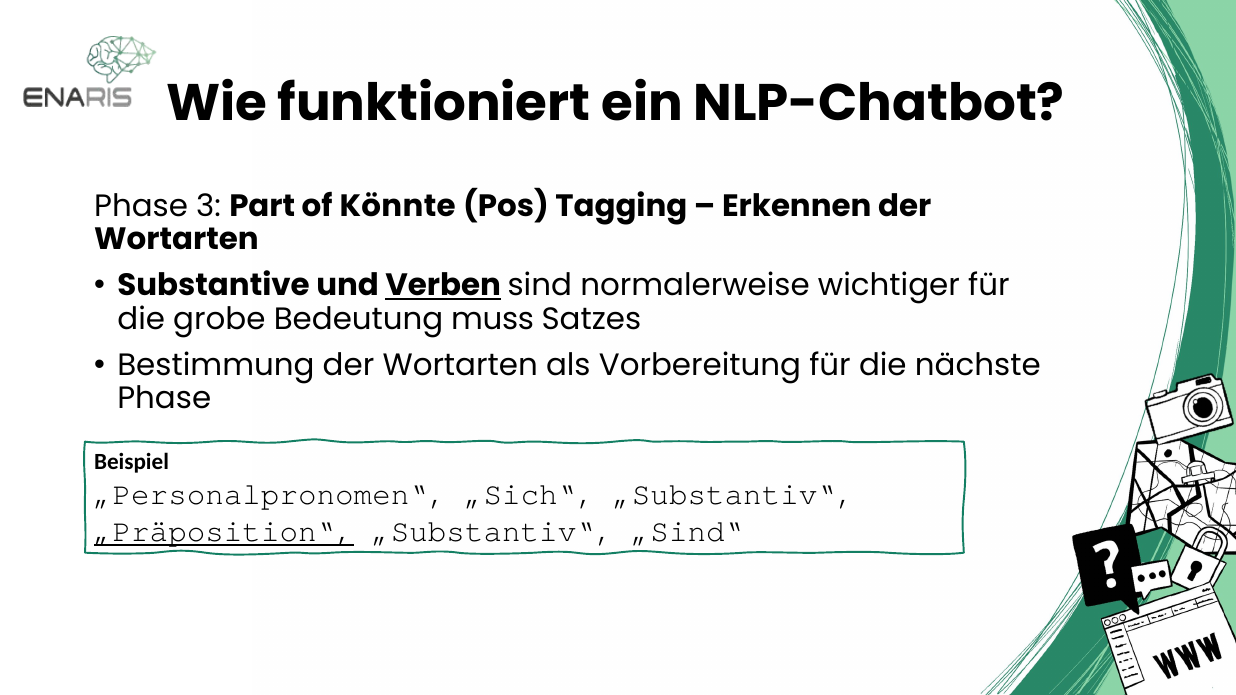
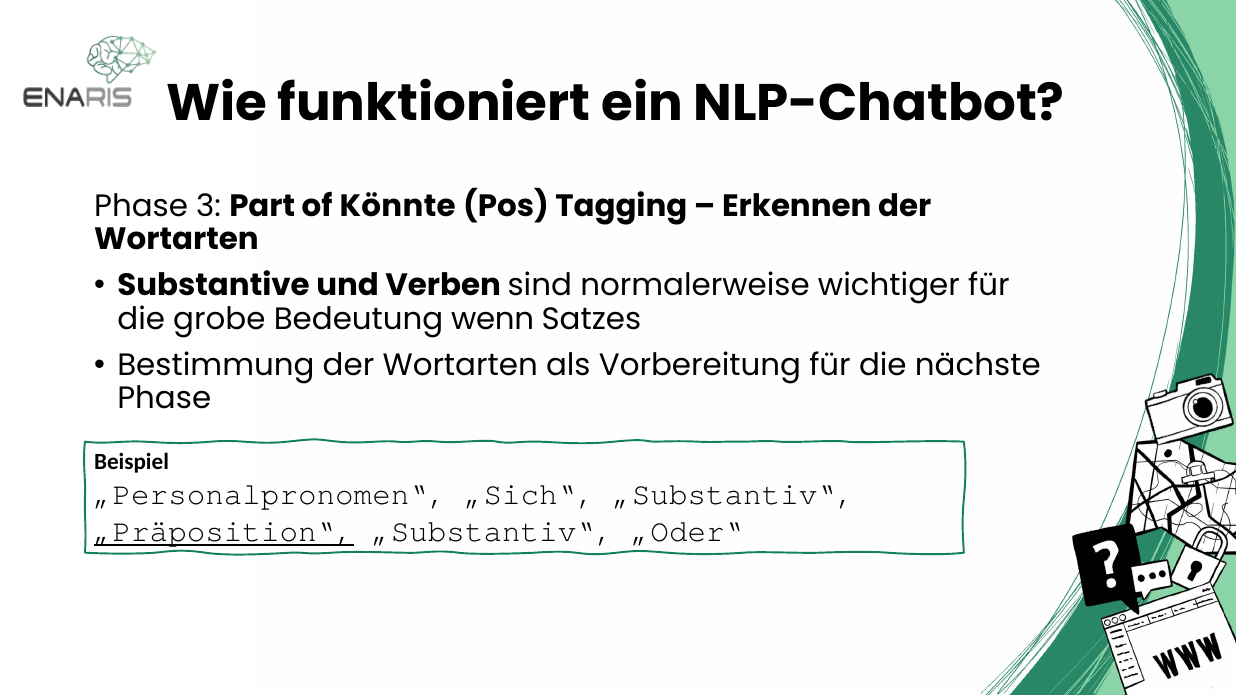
Verben underline: present -> none
muss: muss -> wenn
„Sind“: „Sind“ -> „Oder“
